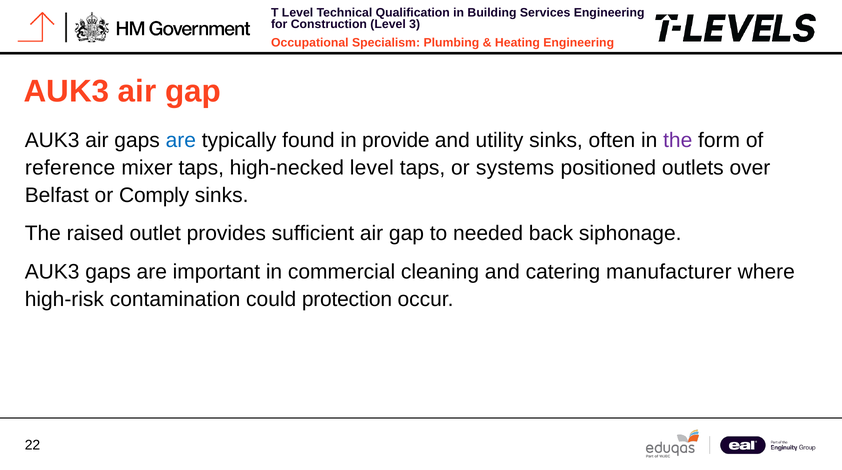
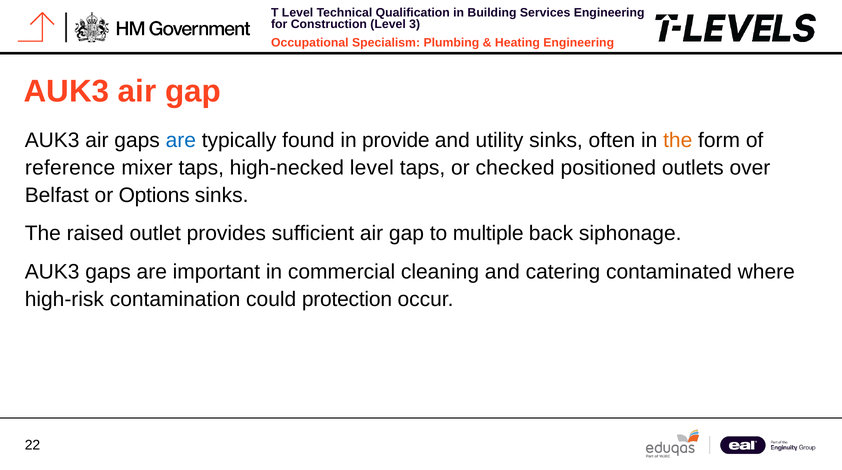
the at (678, 140) colour: purple -> orange
systems: systems -> checked
Comply: Comply -> Options
needed: needed -> multiple
manufacturer: manufacturer -> contaminated
